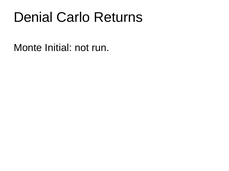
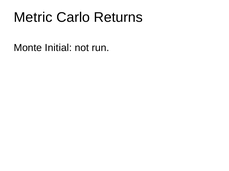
Denial: Denial -> Metric
